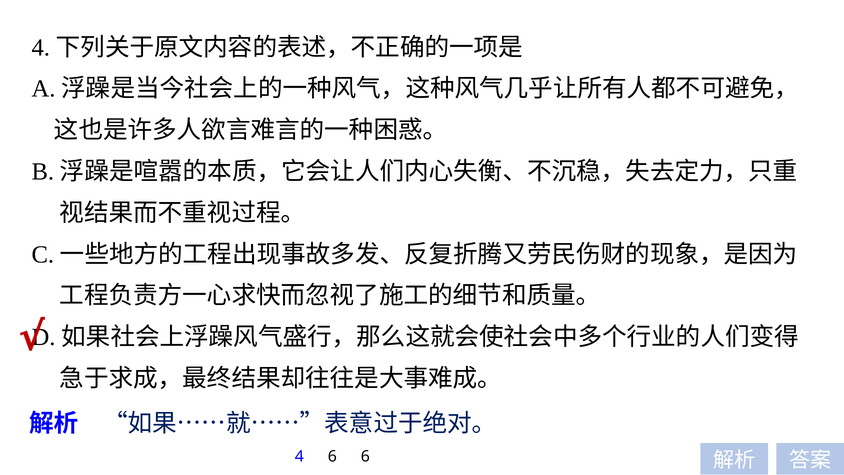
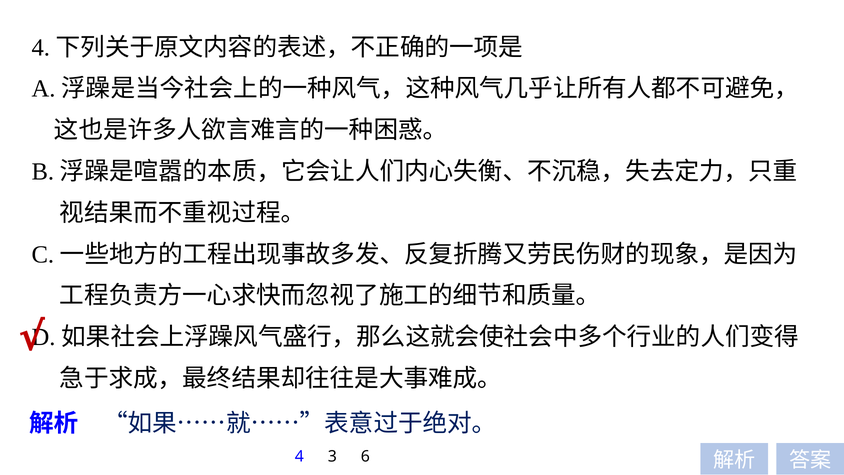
4 6: 6 -> 3
